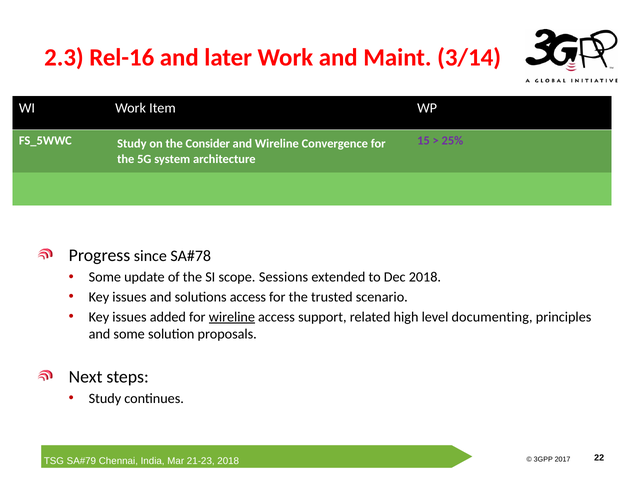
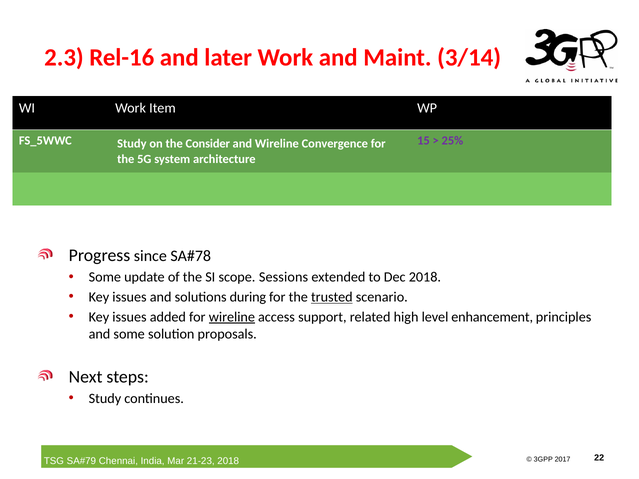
solutions access: access -> during
trusted underline: none -> present
documenting: documenting -> enhancement
